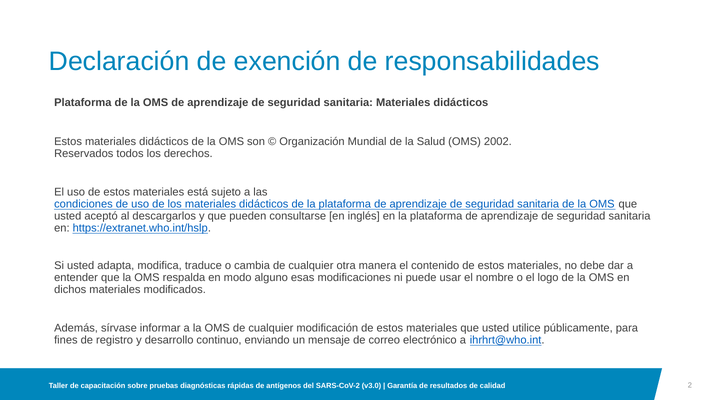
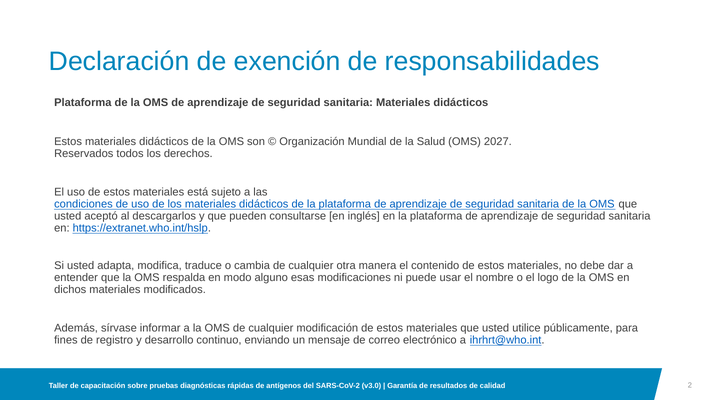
2002: 2002 -> 2027
